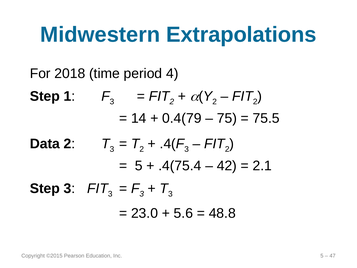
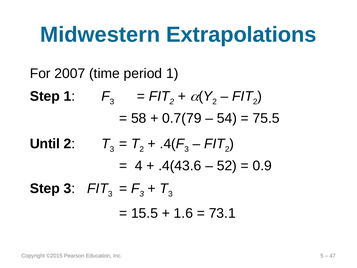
2018: 2018 -> 2007
period 4: 4 -> 1
14: 14 -> 58
0.4(79: 0.4(79 -> 0.7(79
75: 75 -> 54
Data: Data -> Until
5 at (139, 166): 5 -> 4
.4(75.4: .4(75.4 -> .4(43.6
42: 42 -> 52
2.1: 2.1 -> 0.9
23.0: 23.0 -> 15.5
5.6: 5.6 -> 1.6
48.8: 48.8 -> 73.1
